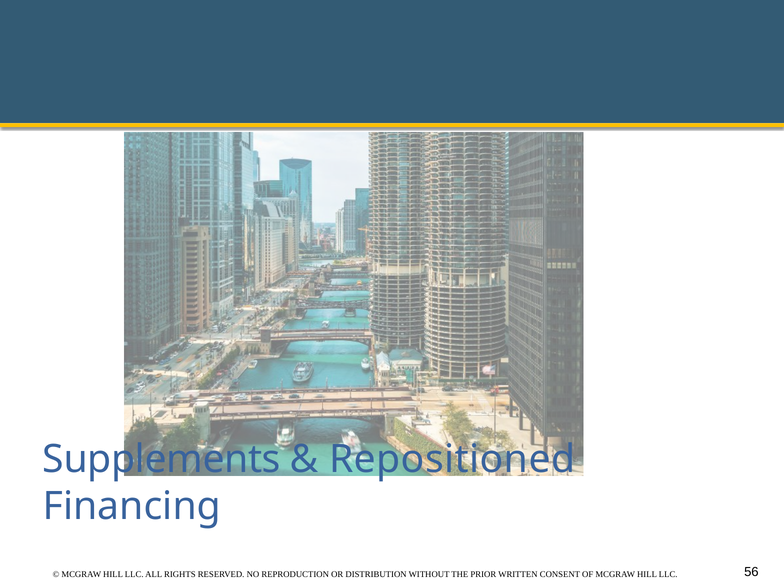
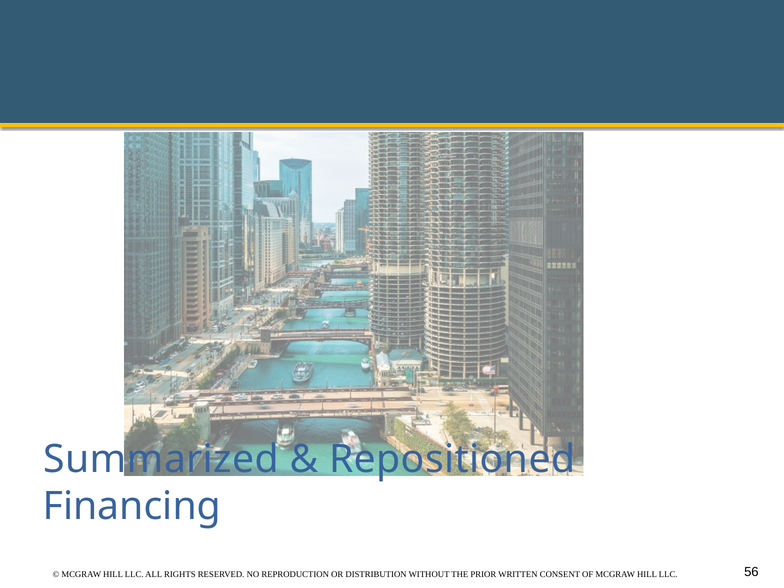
Supplements: Supplements -> Summarized
